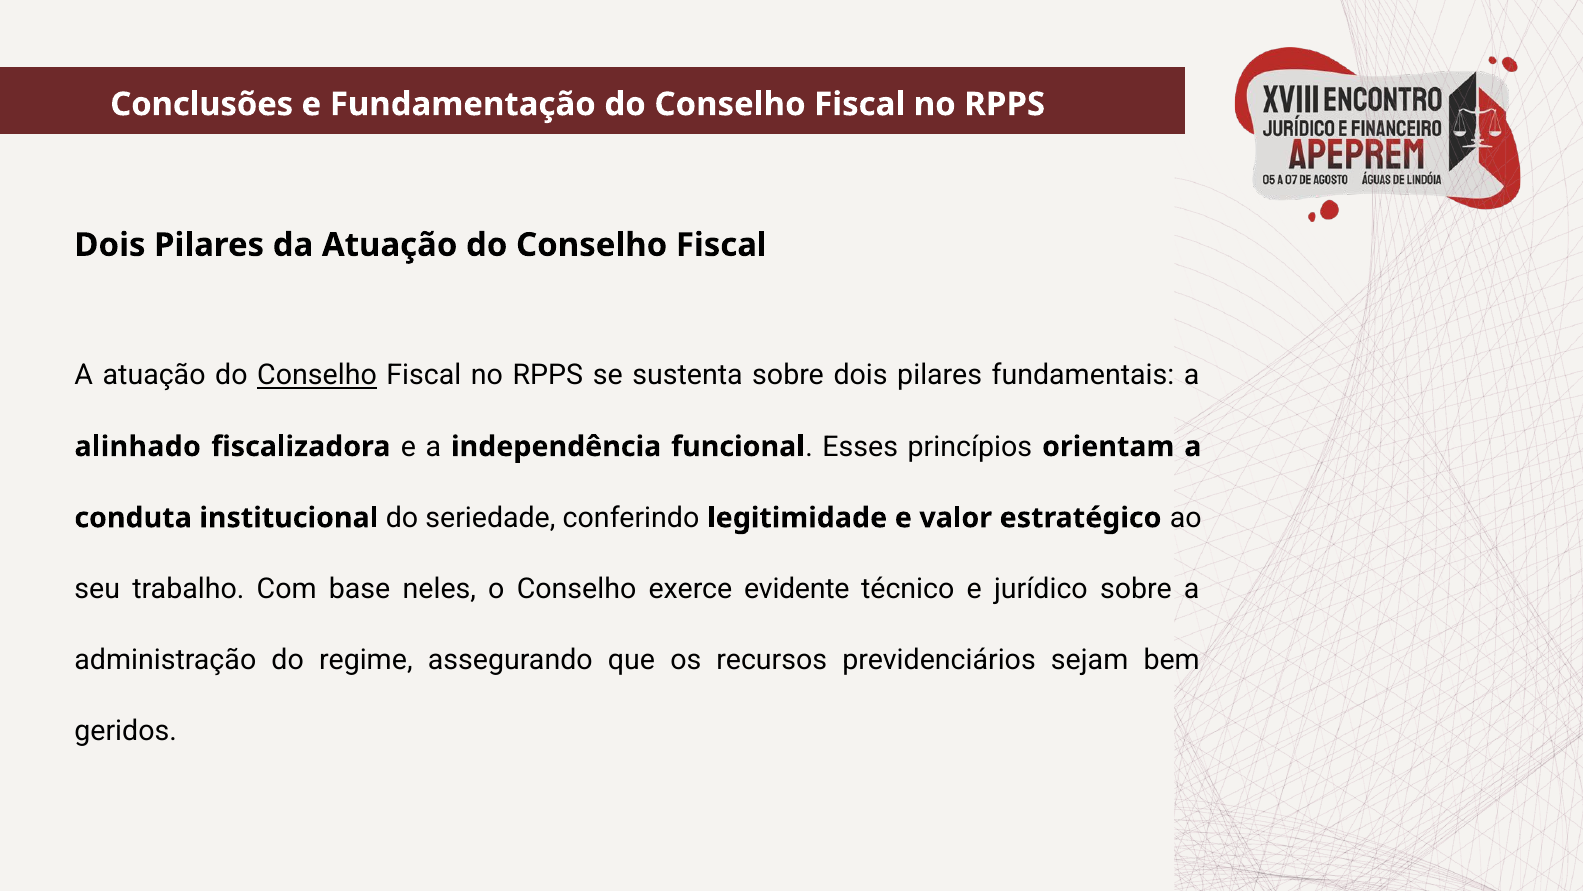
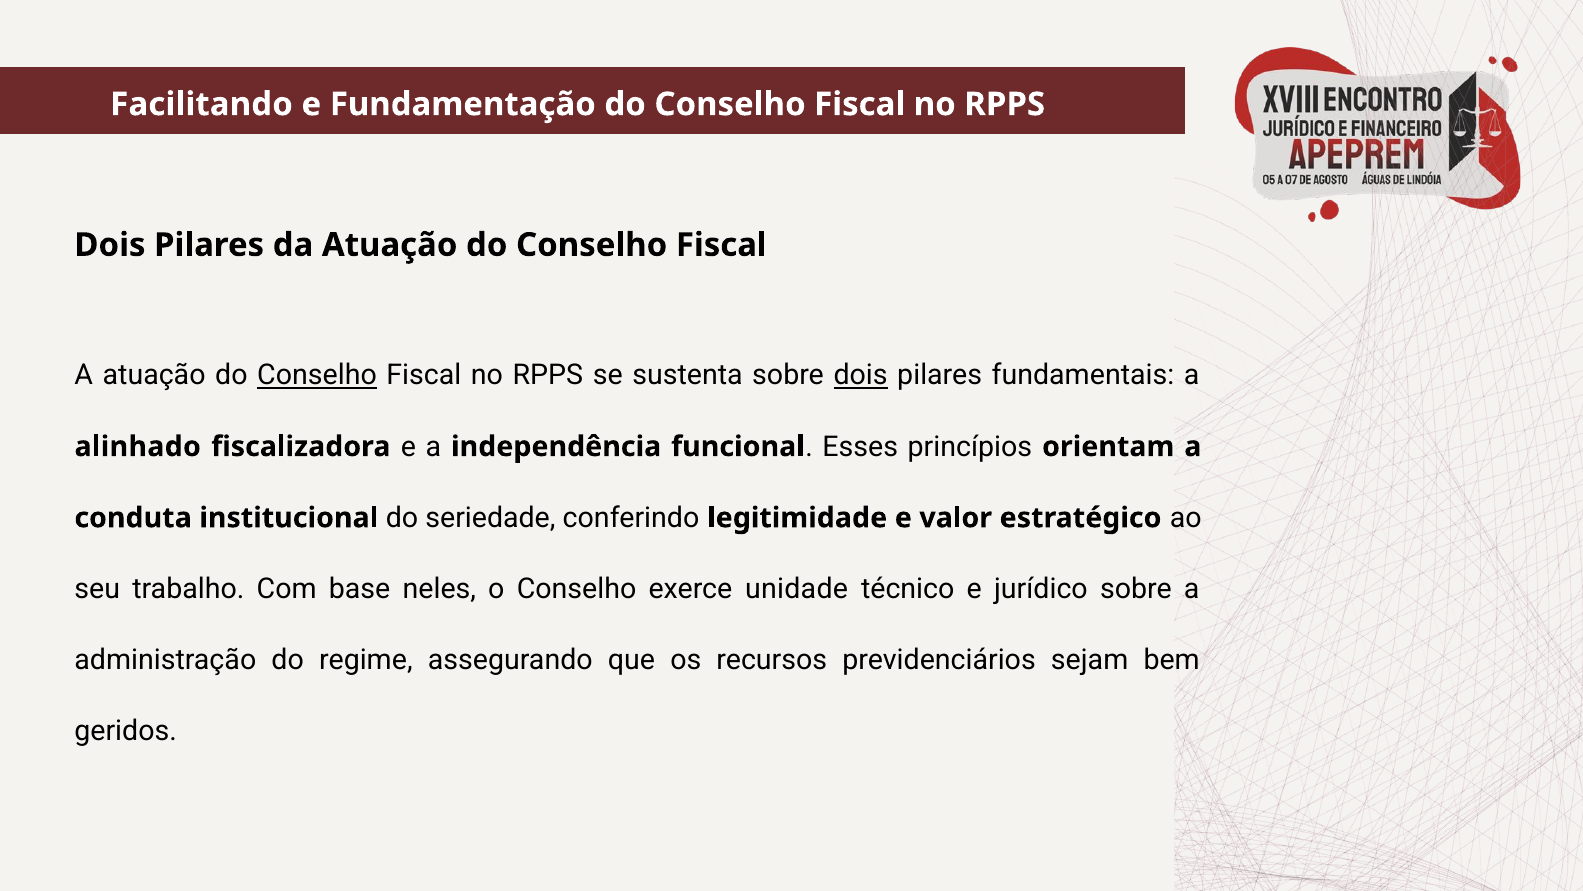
Conclusões: Conclusões -> Facilitando
dois at (861, 375) underline: none -> present
evidente: evidente -> unidade
